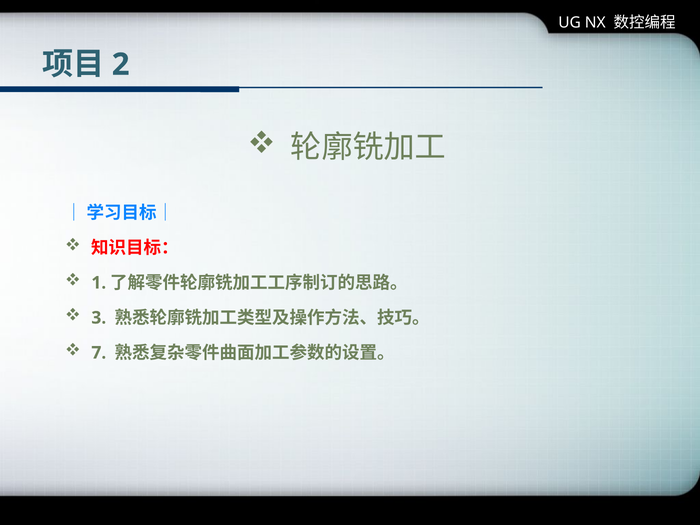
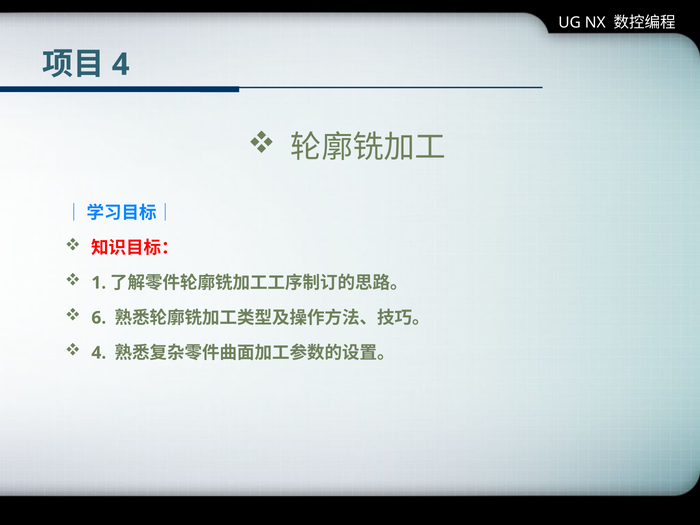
2 at (121, 65): 2 -> 4
3: 3 -> 6
7 at (99, 353): 7 -> 4
